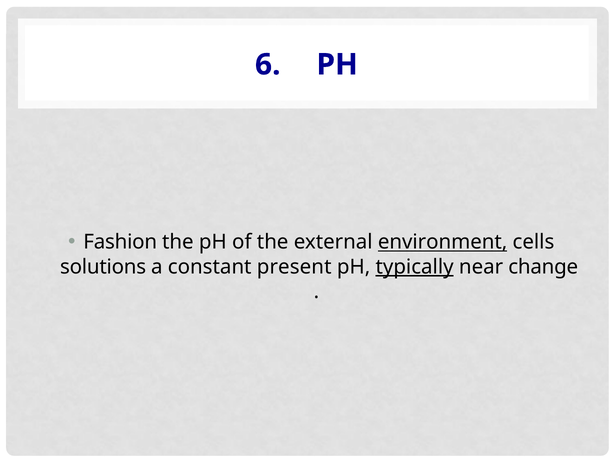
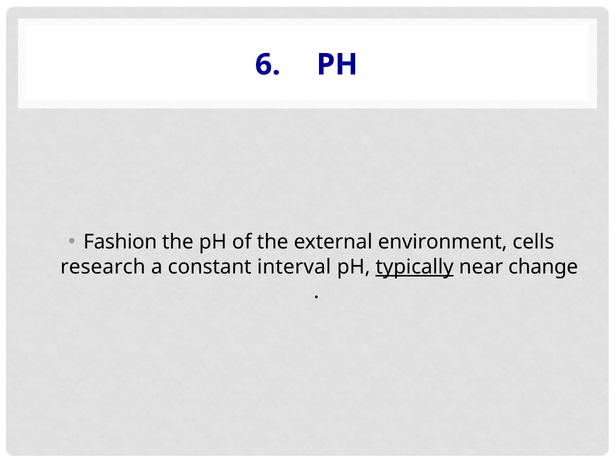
environment underline: present -> none
solutions: solutions -> research
present: present -> interval
